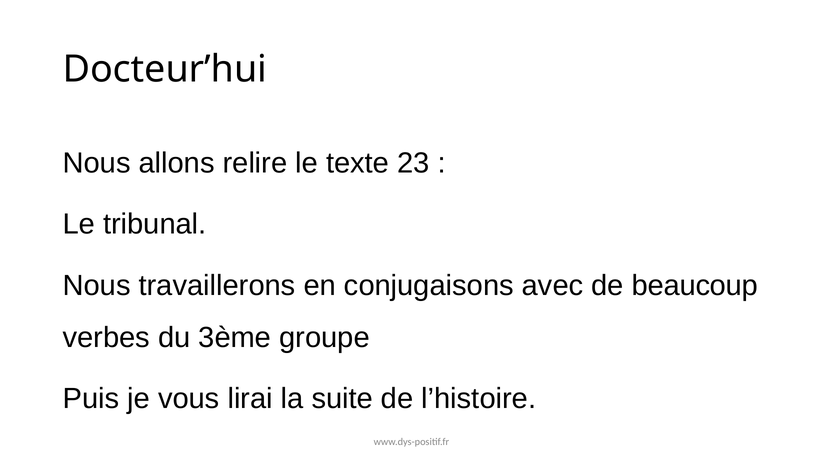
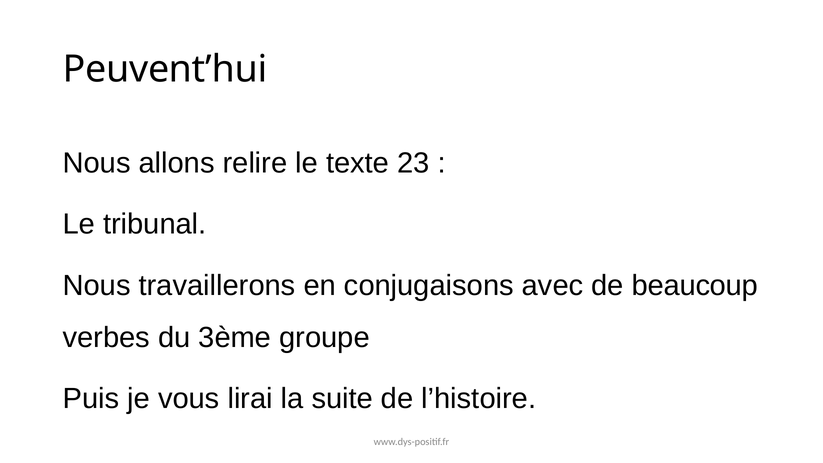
Docteur’hui: Docteur’hui -> Peuvent’hui
